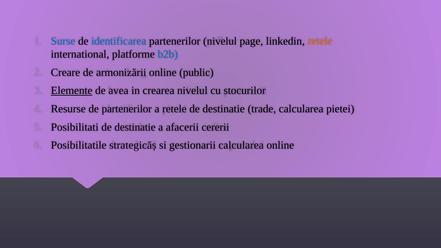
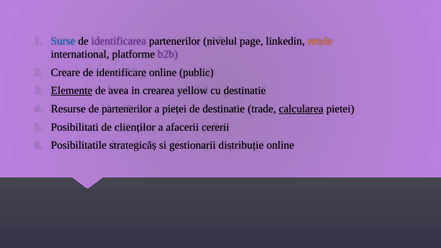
identificarea colour: blue -> purple
b2b colour: blue -> purple
armonizării: armonizării -> identificare
crearea nivelul: nivelul -> yellow
cu stocurilor: stocurilor -> destinatie
a retele: retele -> pieței
calcularea at (301, 109) underline: none -> present
Posibilitati de destinatie: destinatie -> clienților
gestionarii calcularea: calcularea -> distribuție
